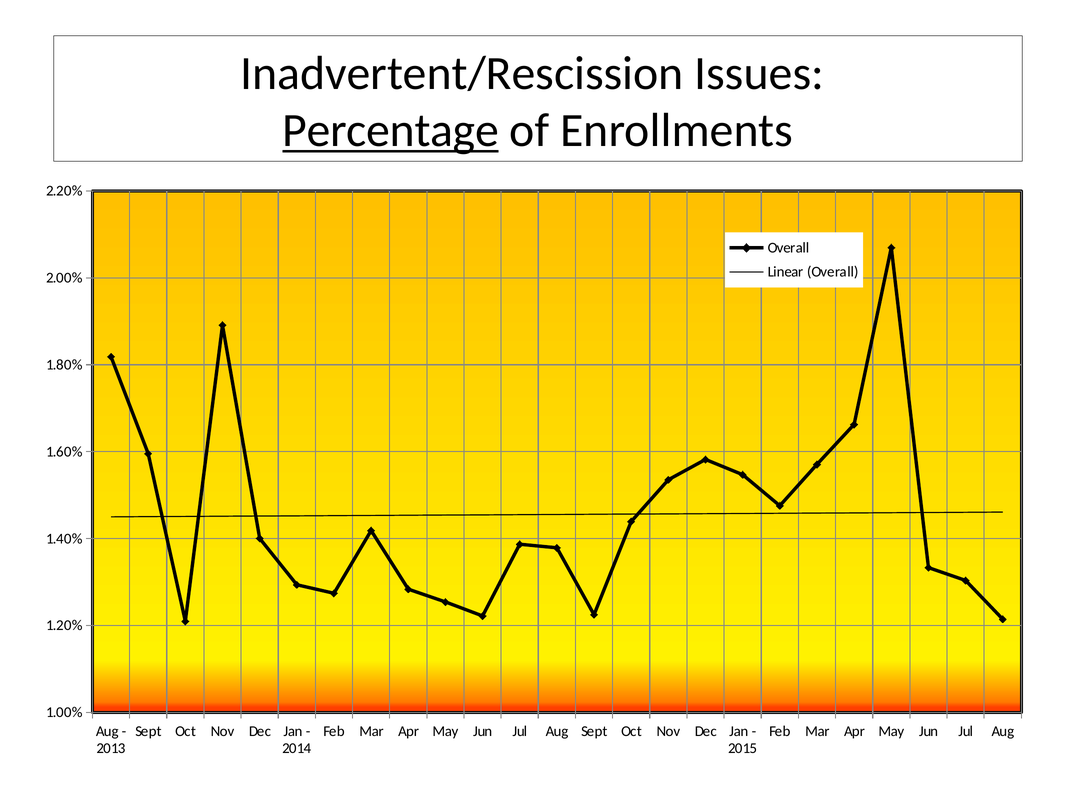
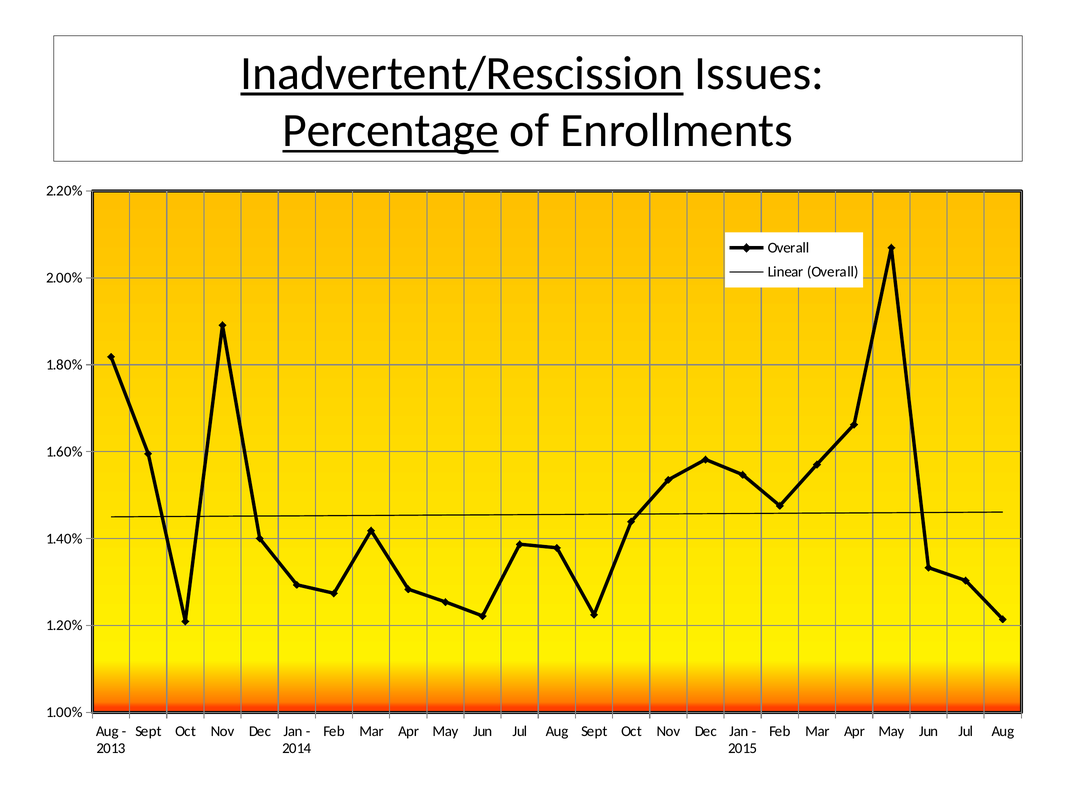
Inadvertent/Rescission underline: none -> present
